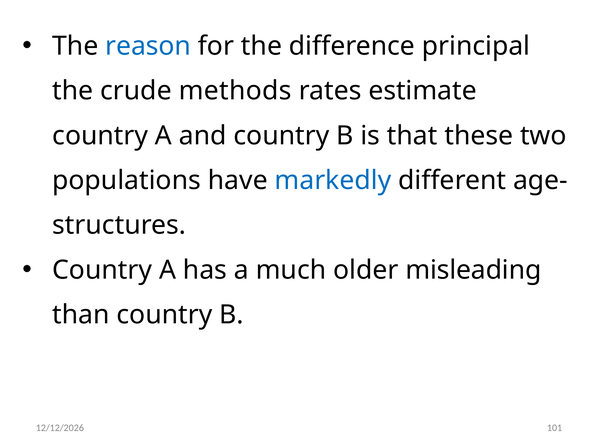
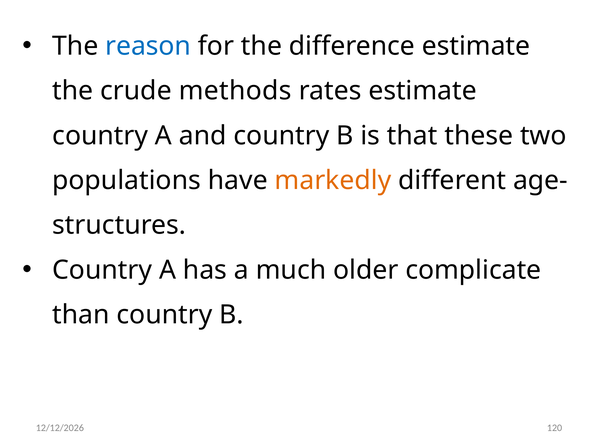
difference principal: principal -> estimate
markedly colour: blue -> orange
misleading: misleading -> complicate
101: 101 -> 120
